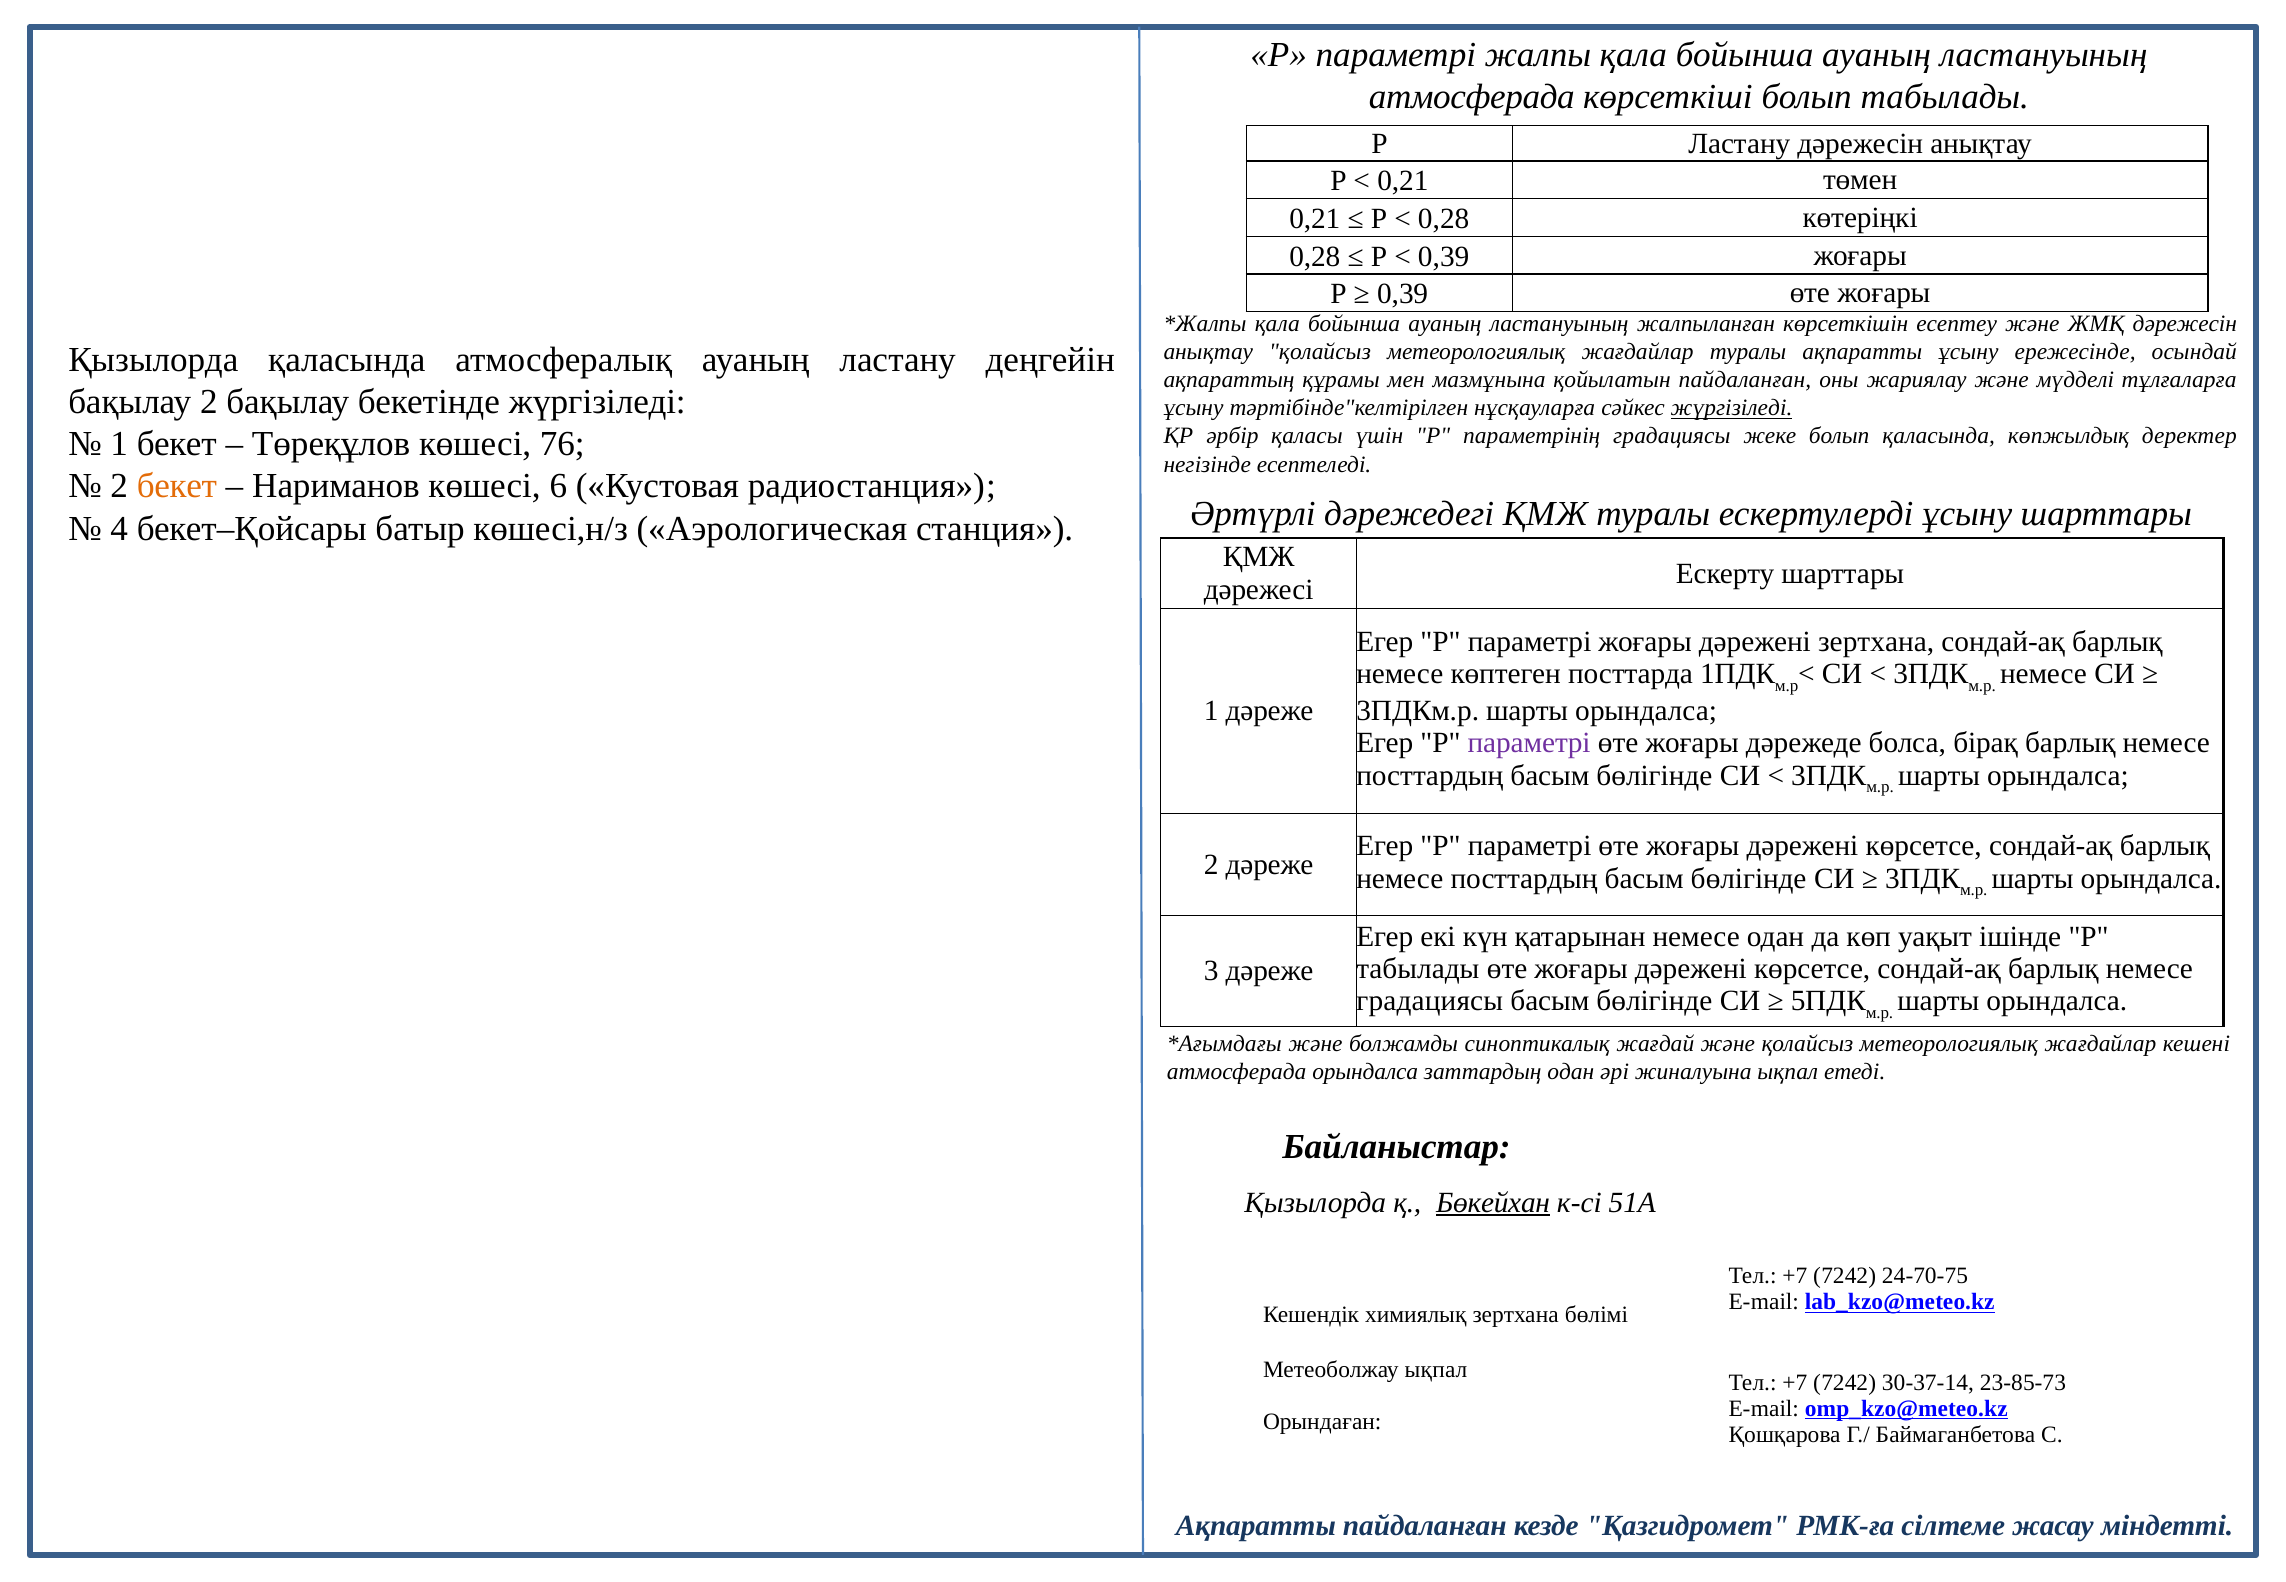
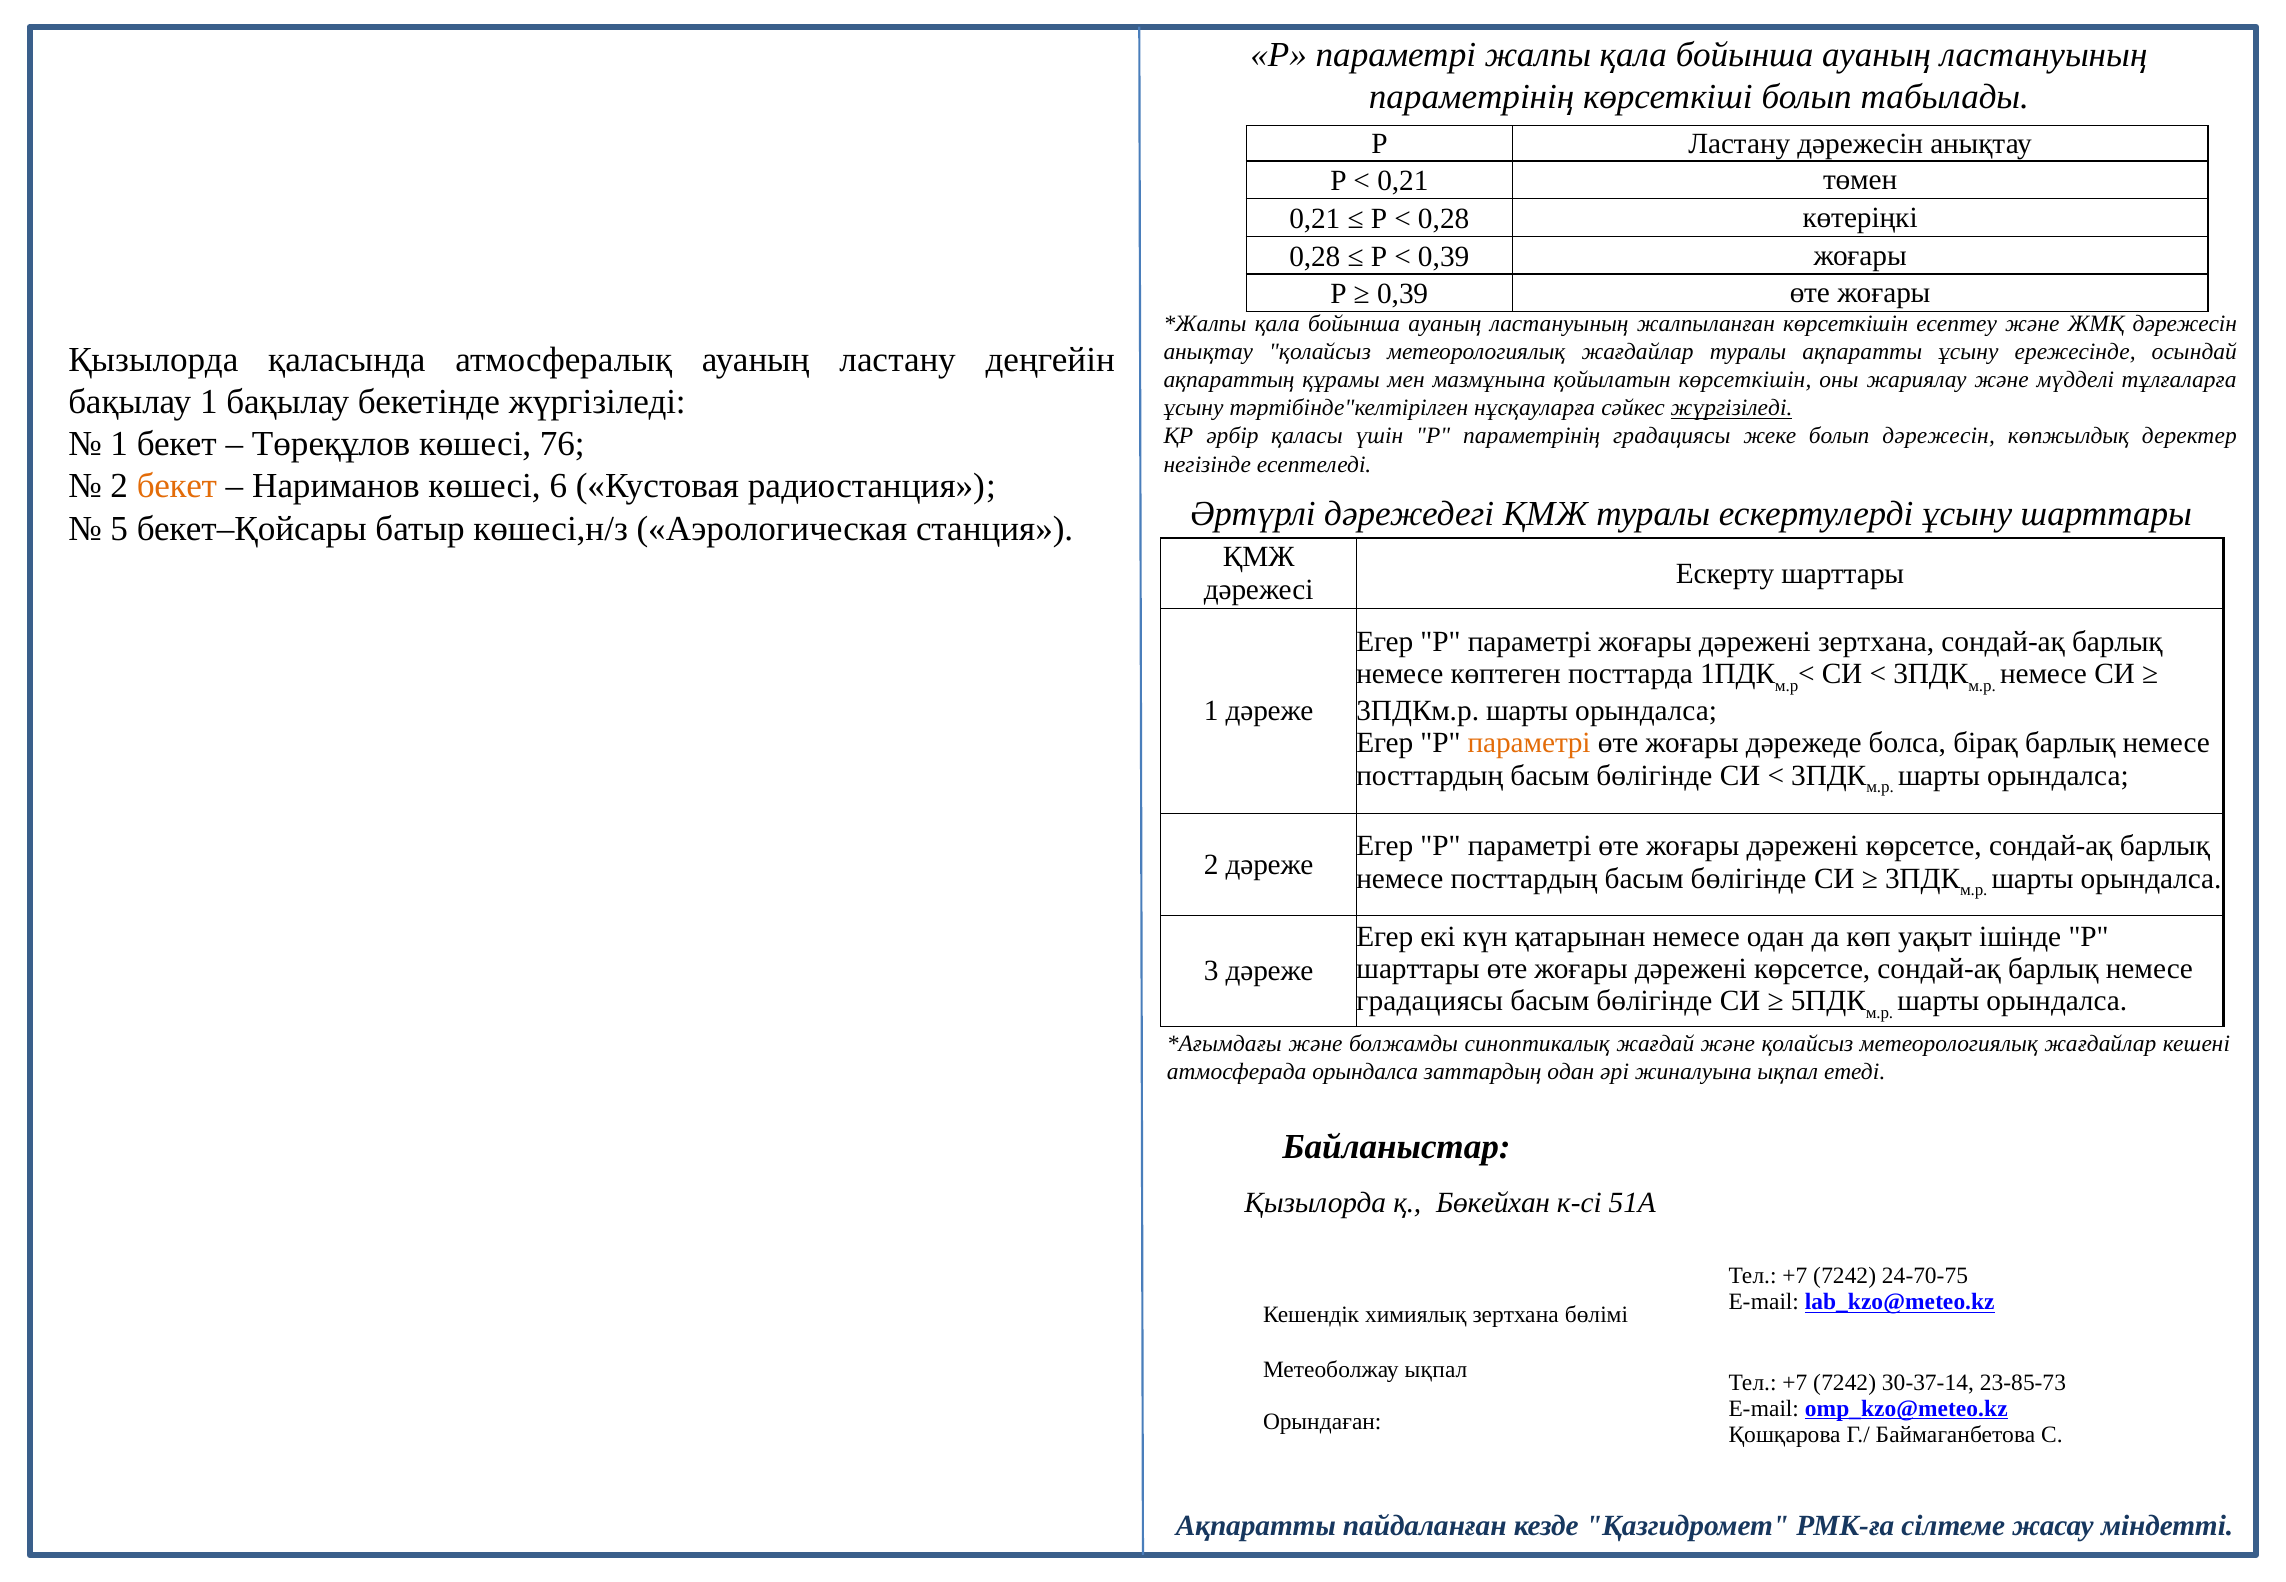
атмосферада at (1472, 97): атмосферада -> параметрінің
қойылатын пайдаланған: пайдаланған -> көрсеткішін
бақылау 2: 2 -> 1
болып қаласында: қаласында -> дәрежесін
4: 4 -> 5
параметрі at (1529, 744) colour: purple -> orange
табылады at (1418, 969): табылады -> шарттары
Бөкейхан underline: present -> none
